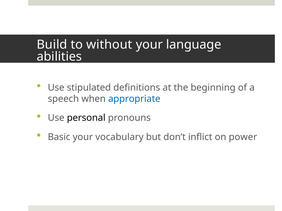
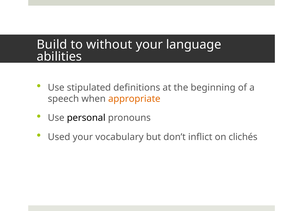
appropriate colour: blue -> orange
Basic: Basic -> Used
power: power -> clichés
